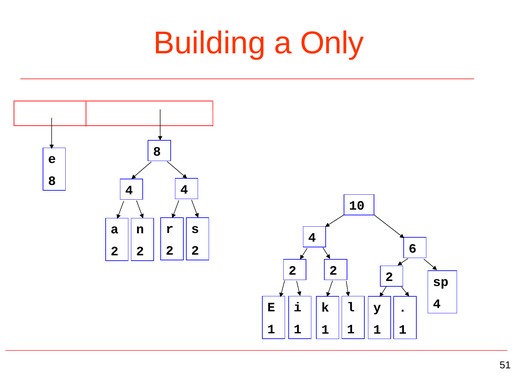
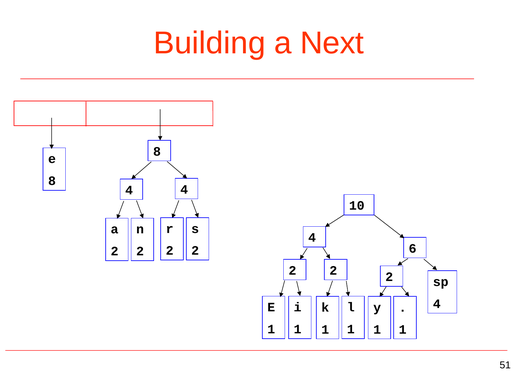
Only: Only -> Next
